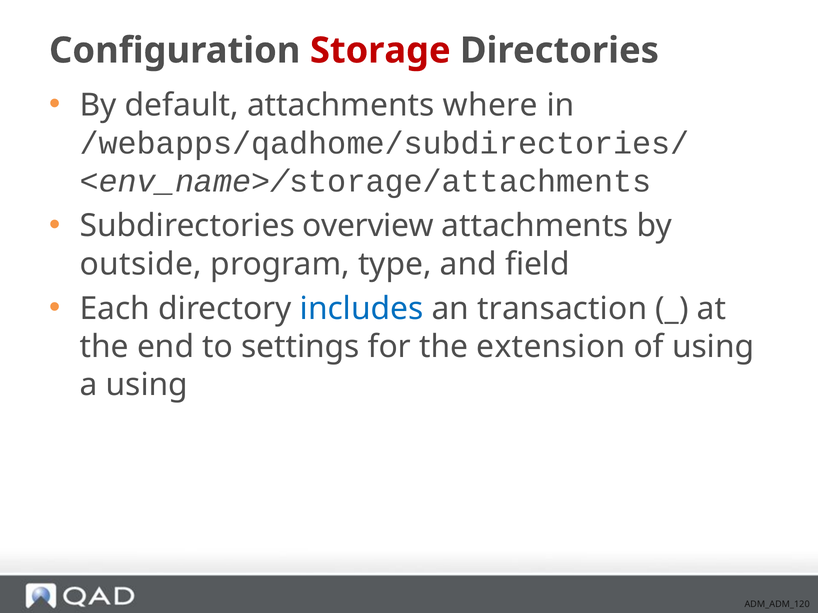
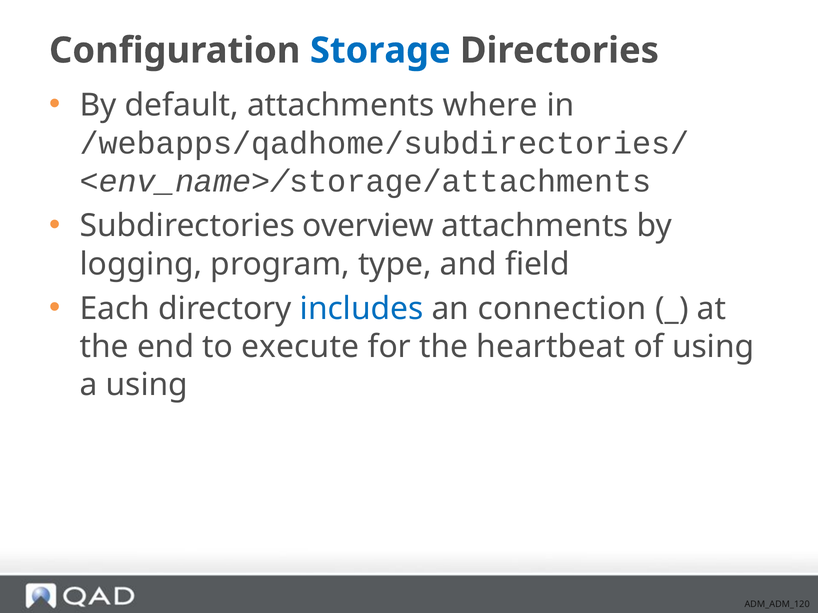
Storage colour: red -> blue
outside: outside -> logging
transaction: transaction -> connection
settings: settings -> execute
extension: extension -> heartbeat
